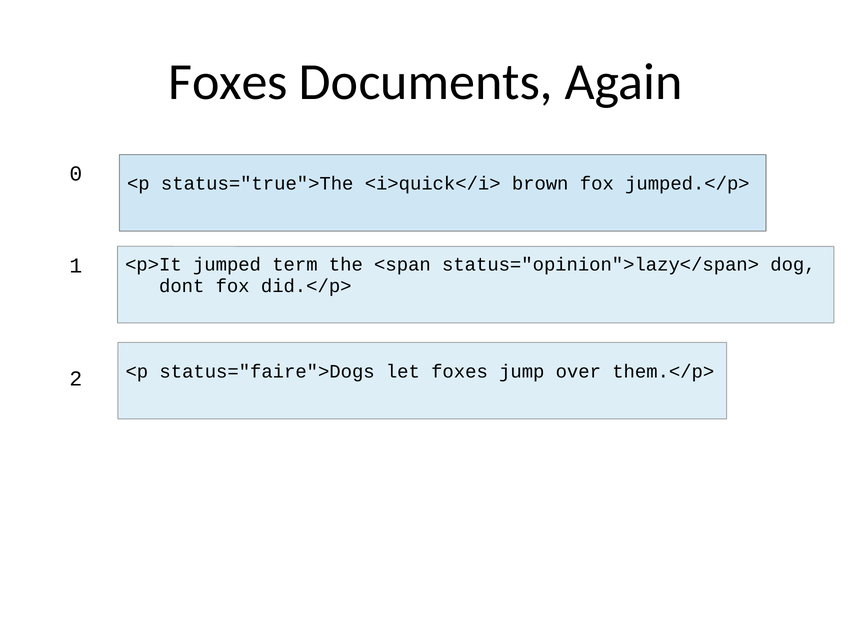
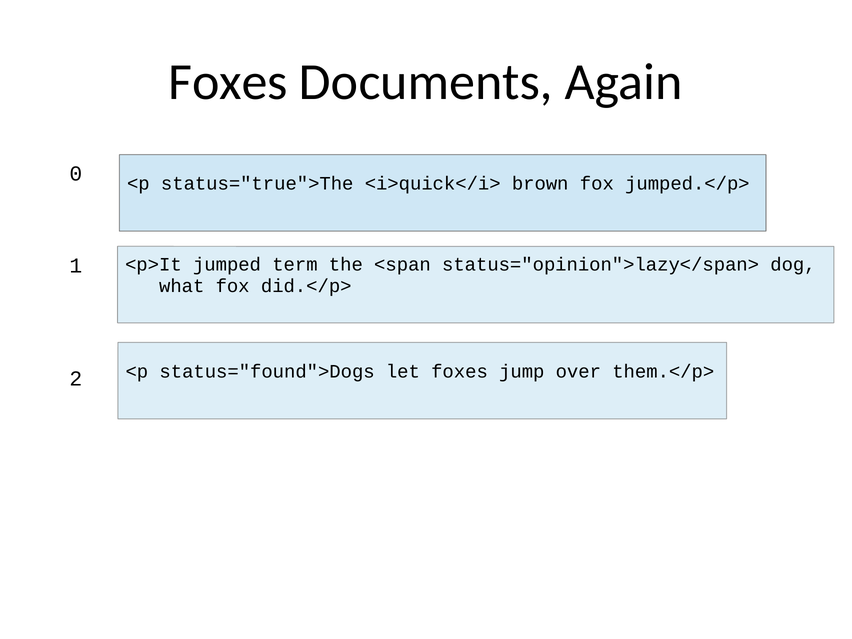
dont: dont -> what
status="faire">Dogs: status="faire">Dogs -> status="found">Dogs
